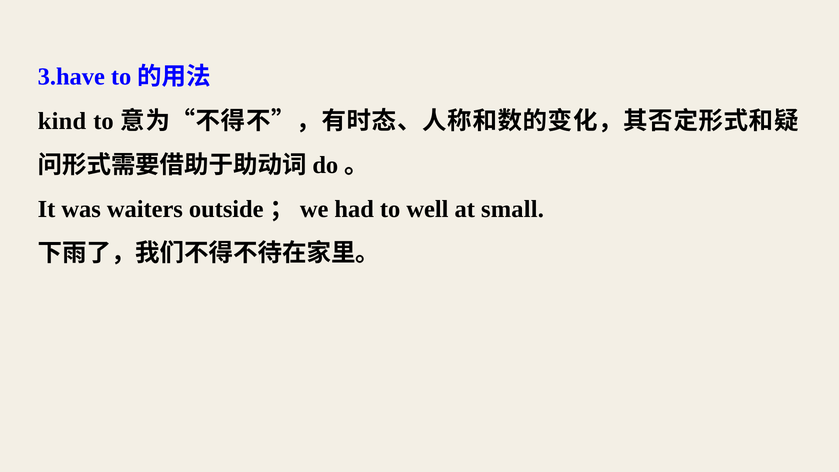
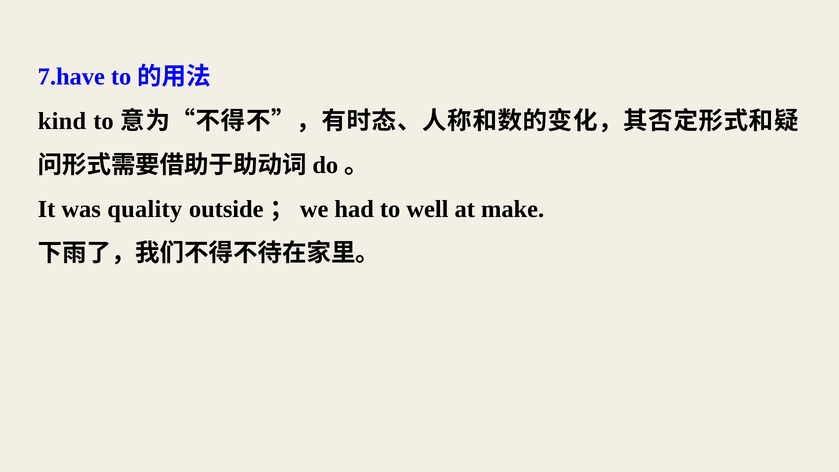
3.have: 3.have -> 7.have
waiters: waiters -> quality
small: small -> make
